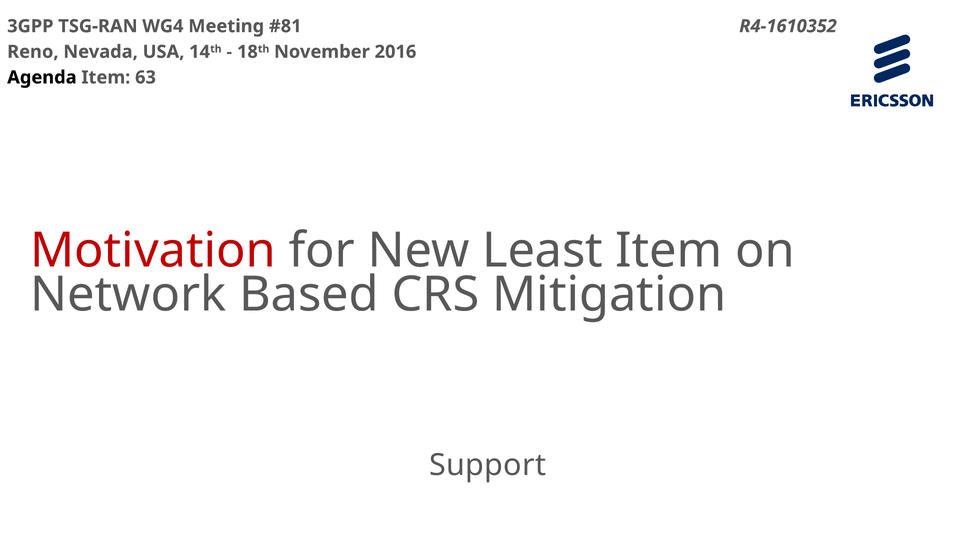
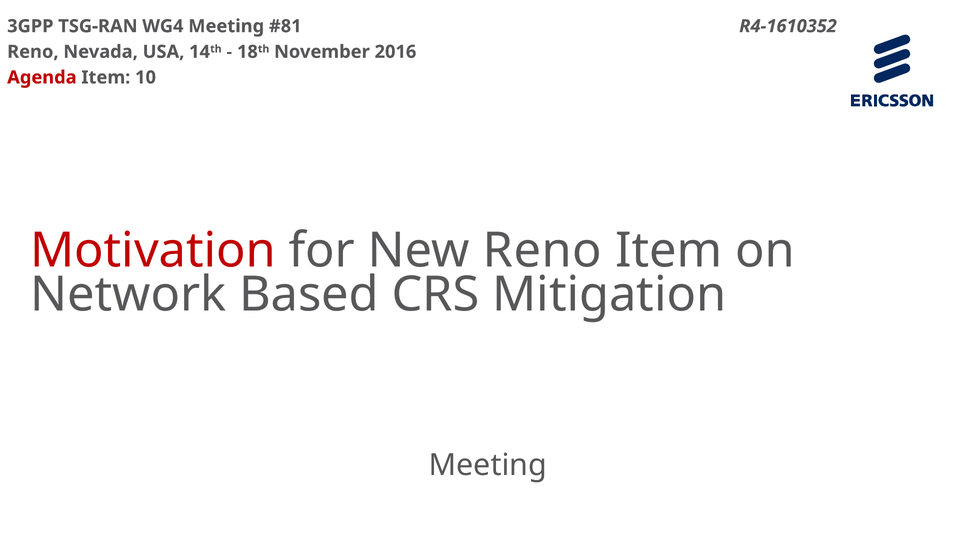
Agenda colour: black -> red
63: 63 -> 10
New Least: Least -> Reno
Support at (488, 465): Support -> Meeting
